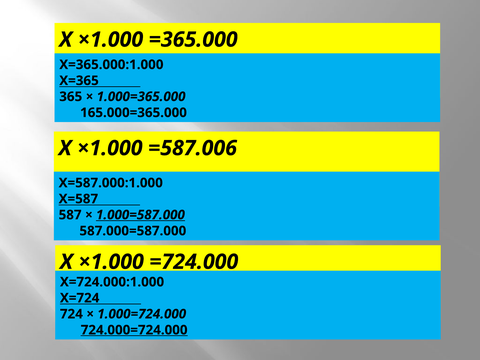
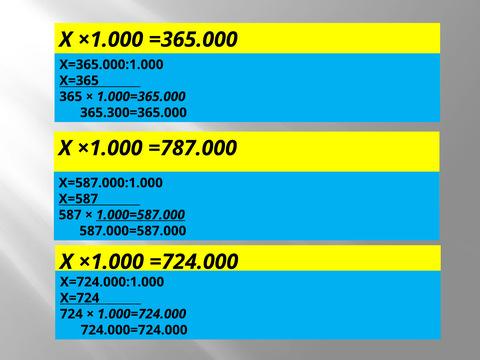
165.000=365.000: 165.000=365.000 -> 365.300=365.000
=587.006: =587.006 -> =787.000
724.000=724.000 underline: present -> none
